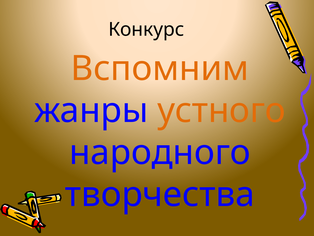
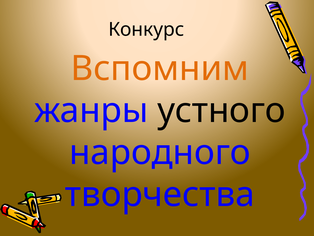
устного colour: orange -> black
